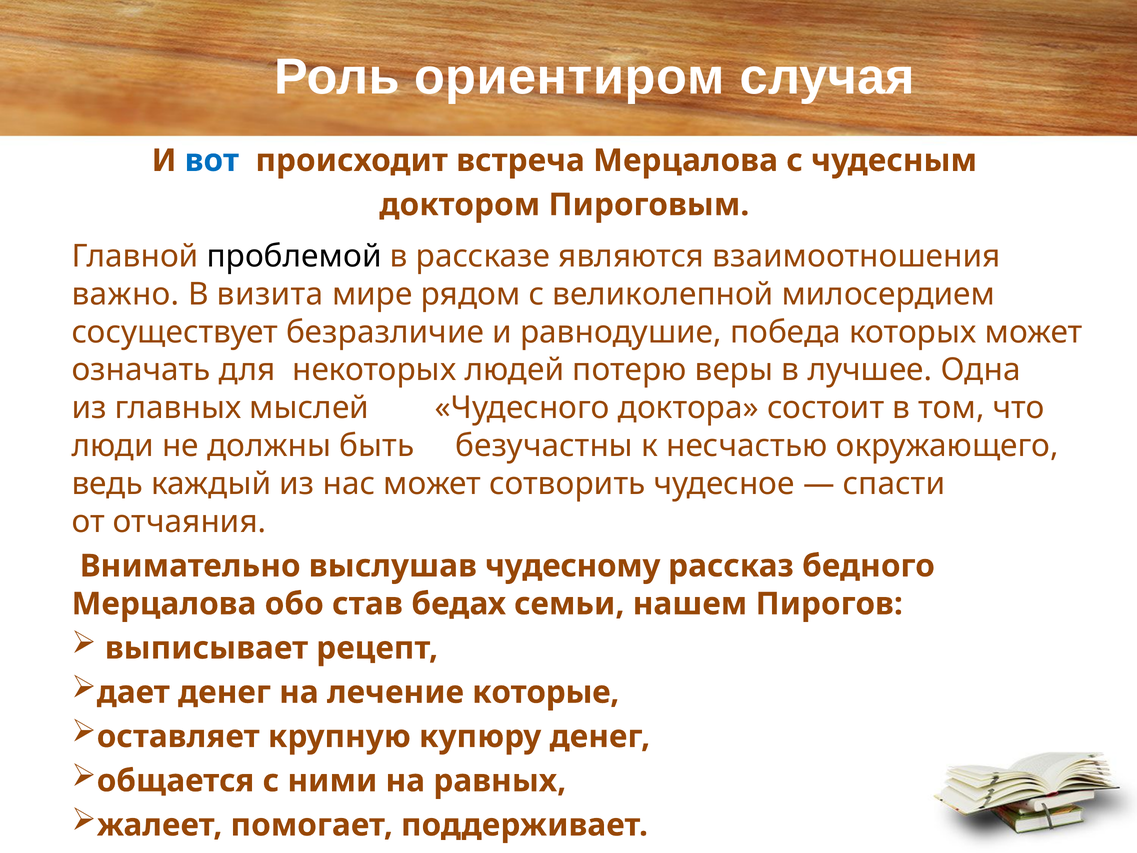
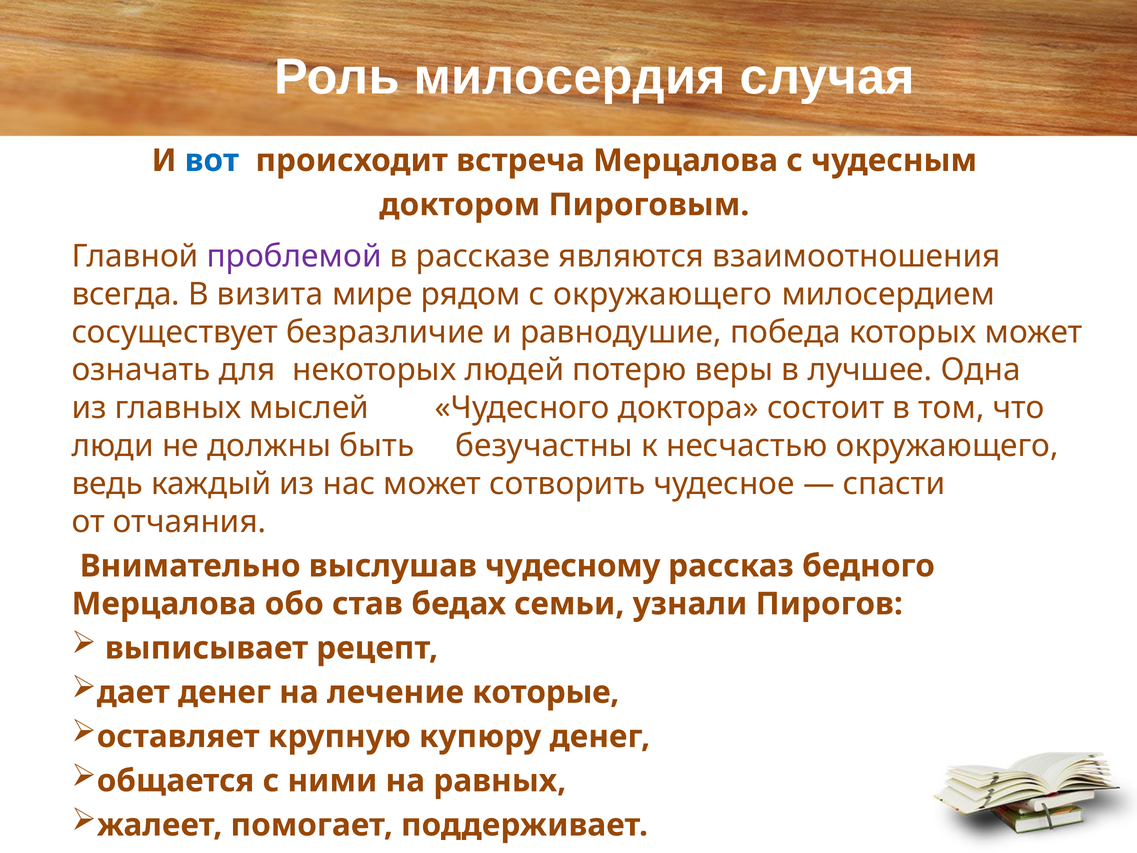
ориентиром: ориентиром -> милосердия
проблемой colour: black -> purple
важно: важно -> всегда
с великолепной: великолепной -> окружающего
нашем: нашем -> узнали
